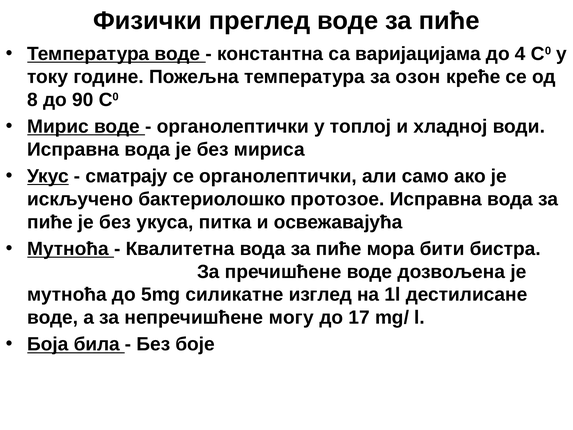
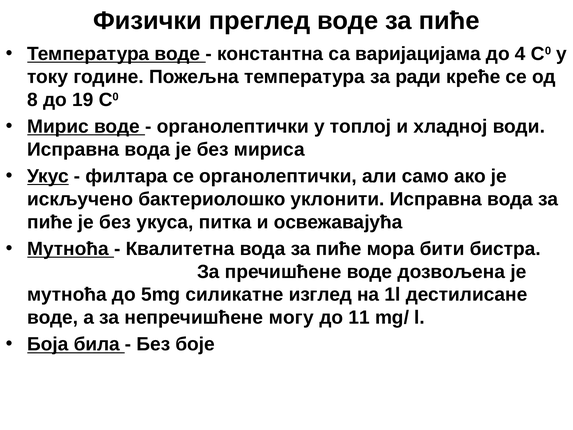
озон: озон -> ради
90: 90 -> 19
сматрају: сматрају -> филтара
протозое: протозое -> уклонити
17: 17 -> 11
